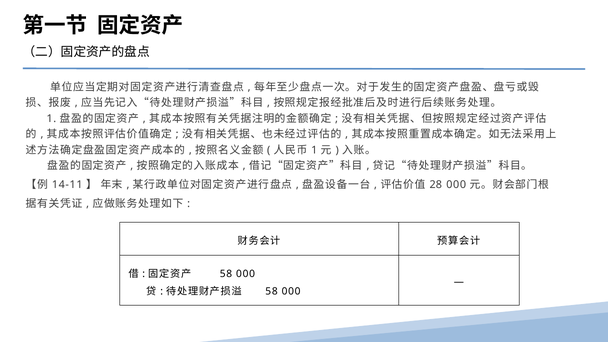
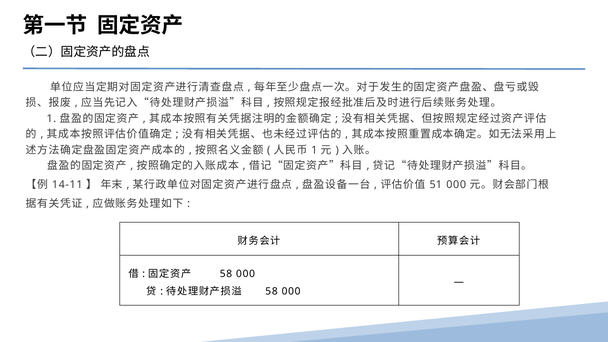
28: 28 -> 51
